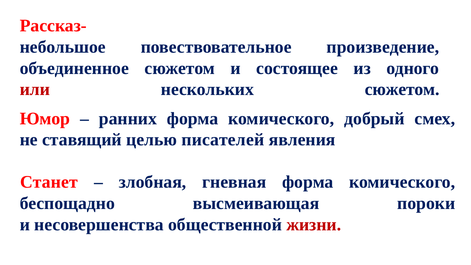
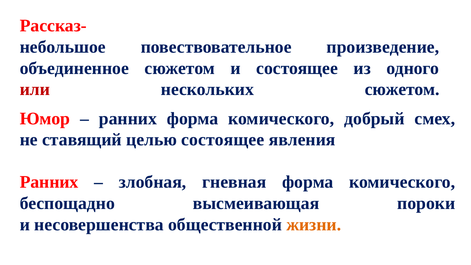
целью писателей: писателей -> состоящее
Станет at (49, 182): Станет -> Ранних
жизни colour: red -> orange
